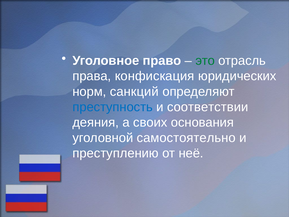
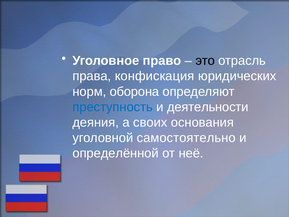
это colour: green -> black
санкций: санкций -> оборона
соответствии: соответствии -> деятельности
преступлению: преступлению -> определённой
